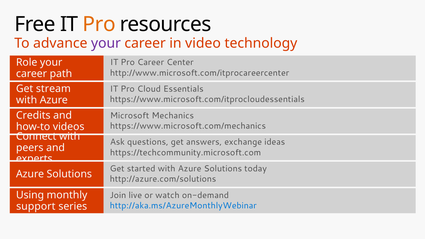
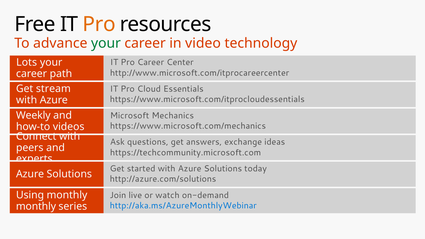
your at (106, 43) colour: purple -> green
Role: Role -> Lots
Credits: Credits -> Weekly
support at (36, 206): support -> monthly
